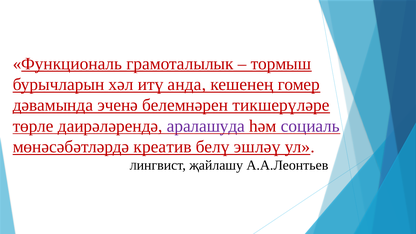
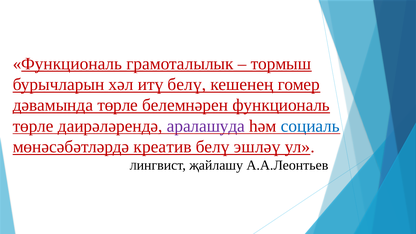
итү анда: анда -> белү
дәвамында эченә: эченә -> төрле
белемнәрен тикшерүләре: тикшерүләре -> функциональ
социаль colour: purple -> blue
